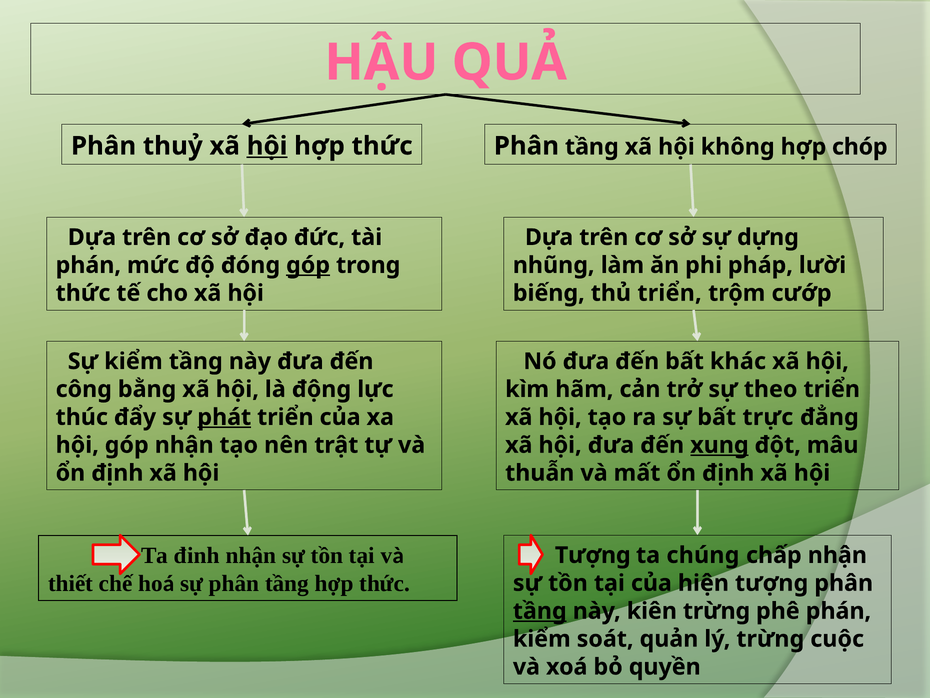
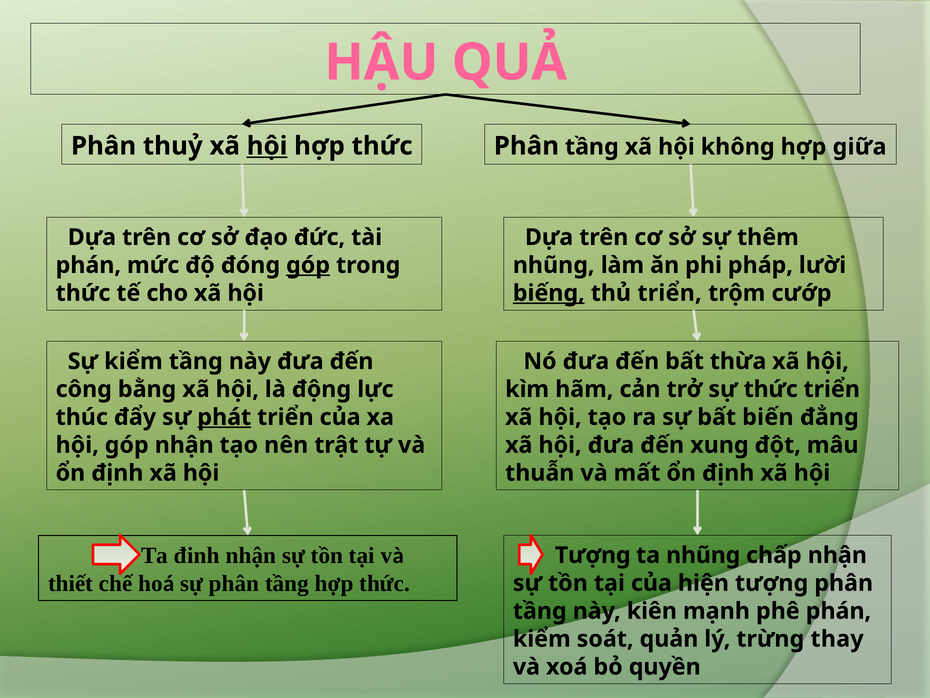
chóp: chóp -> giữa
dựng: dựng -> thêm
biếng underline: none -> present
khác: khác -> thừa
sự theo: theo -> thức
trực: trực -> biến
xung underline: present -> none
ta chúng: chúng -> nhũng
tầng at (540, 611) underline: present -> none
kiên trừng: trừng -> mạnh
cuộc: cuộc -> thay
